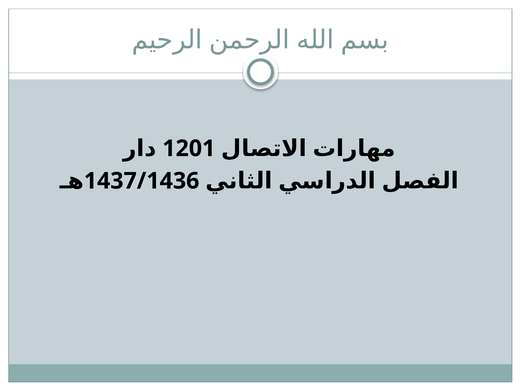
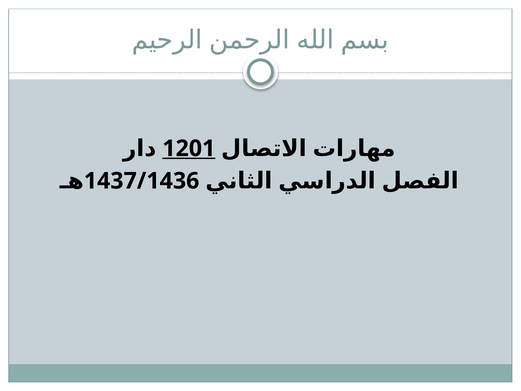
1201 underline: none -> present
